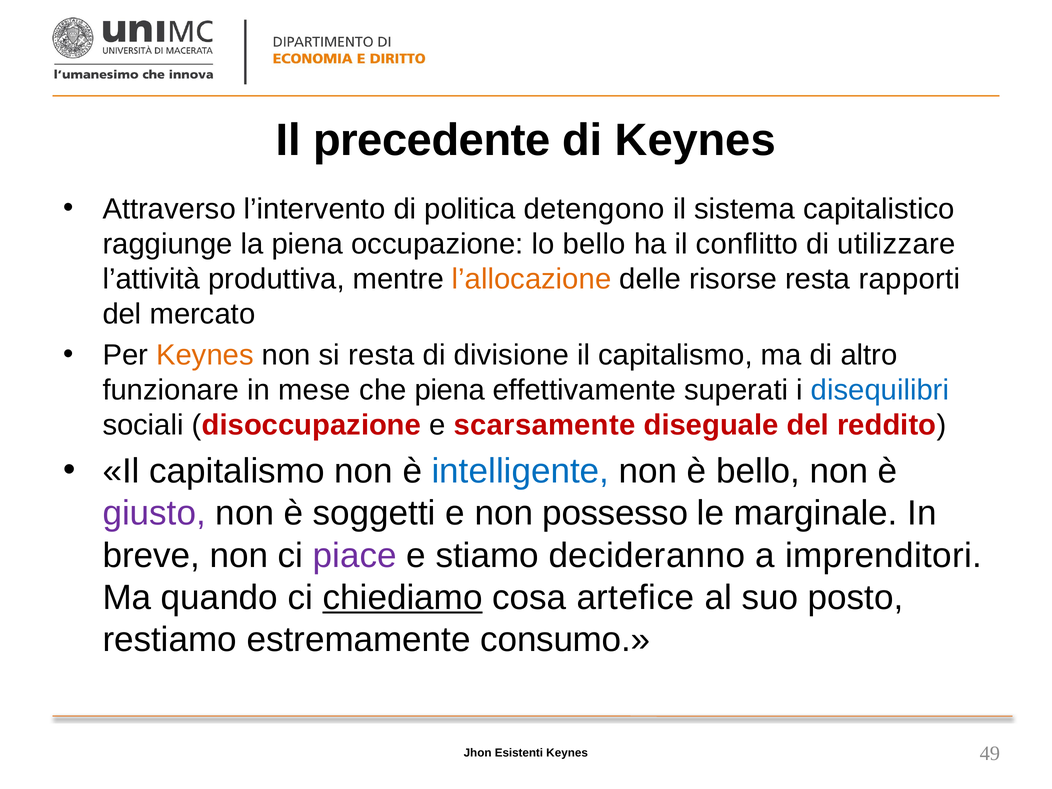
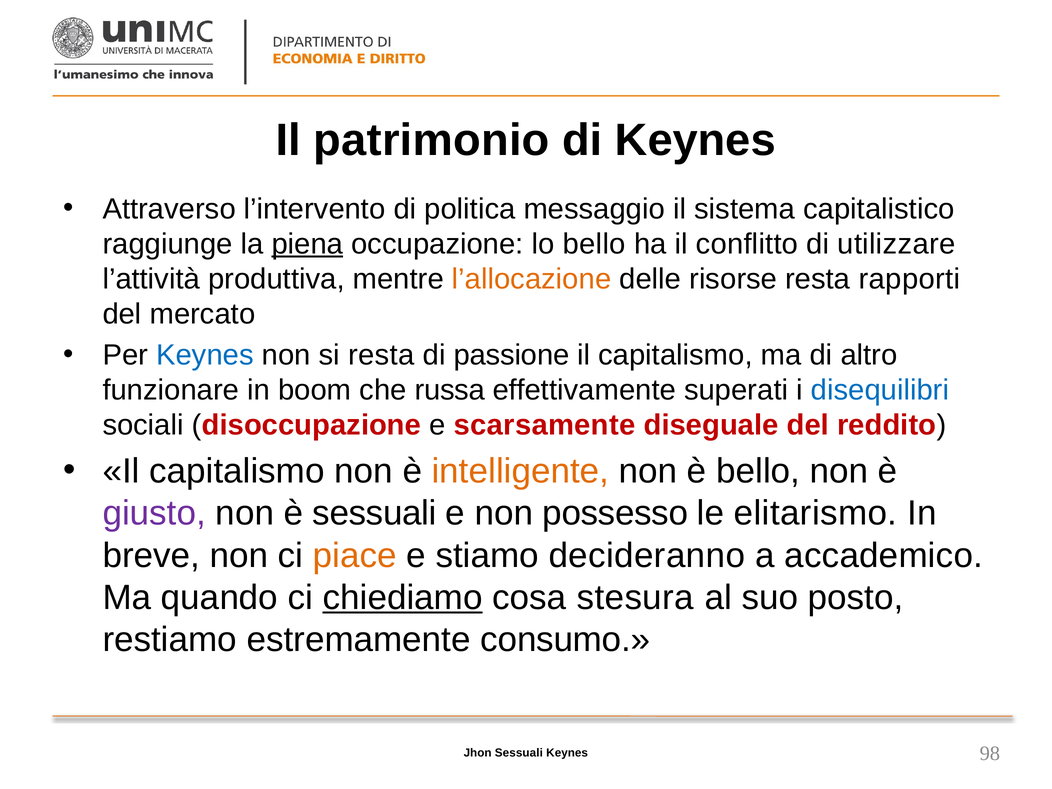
precedente: precedente -> patrimonio
detengono: detengono -> messaggio
piena at (307, 244) underline: none -> present
Keynes at (205, 355) colour: orange -> blue
divisione: divisione -> passione
mese: mese -> boom
che piena: piena -> russa
intelligente colour: blue -> orange
è soggetti: soggetti -> sessuali
marginale: marginale -> elitarismo
piace colour: purple -> orange
imprenditori: imprenditori -> accademico
artefice: artefice -> stesura
Jhon Esistenti: Esistenti -> Sessuali
49: 49 -> 98
